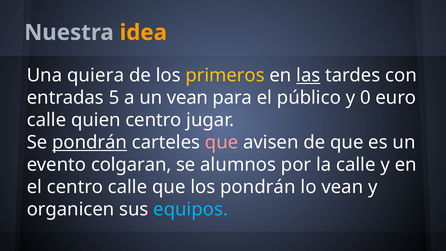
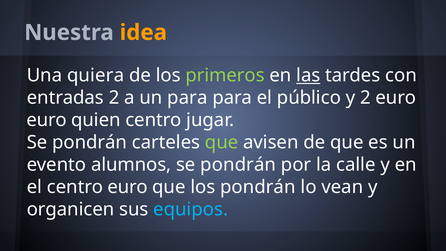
primeros colour: yellow -> light green
entradas 5: 5 -> 2
un vean: vean -> para
y 0: 0 -> 2
calle at (47, 120): calle -> euro
pondrán at (90, 142) underline: present -> none
que at (222, 142) colour: pink -> light green
colgaran: colgaran -> alumnos
alumnos at (238, 165): alumnos -> pondrán
centro calle: calle -> euro
